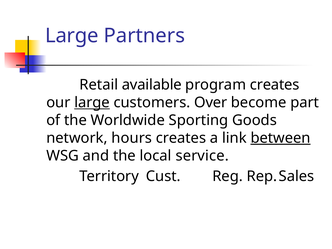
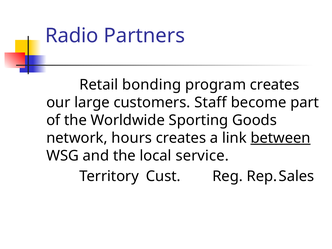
Large at (72, 36): Large -> Radio
available: available -> bonding
large at (92, 103) underline: present -> none
Over: Over -> Staff
